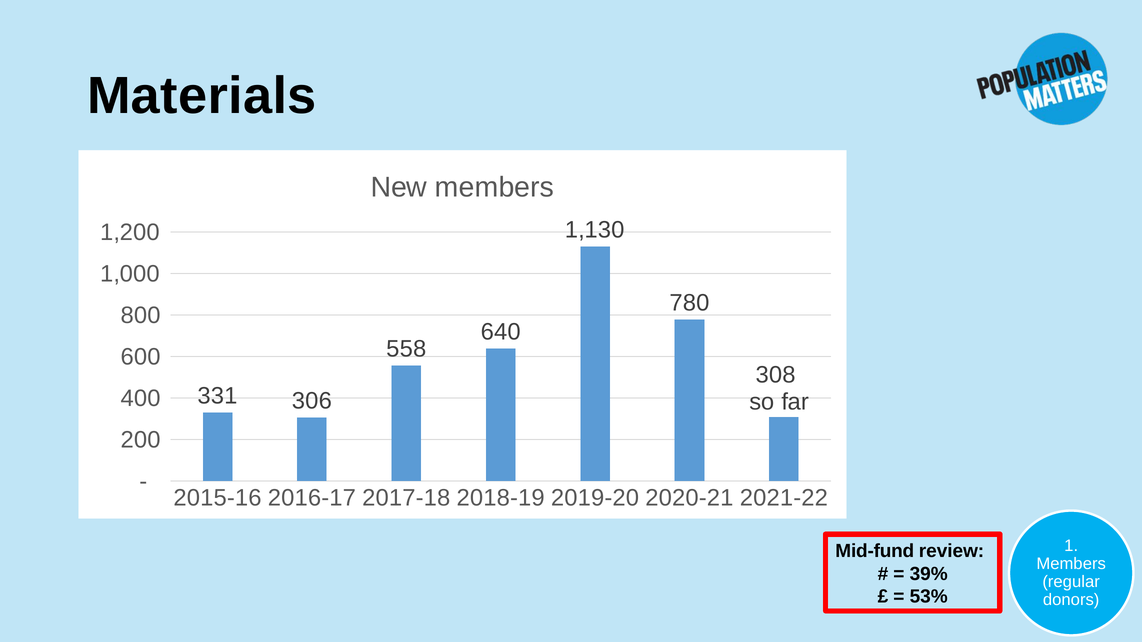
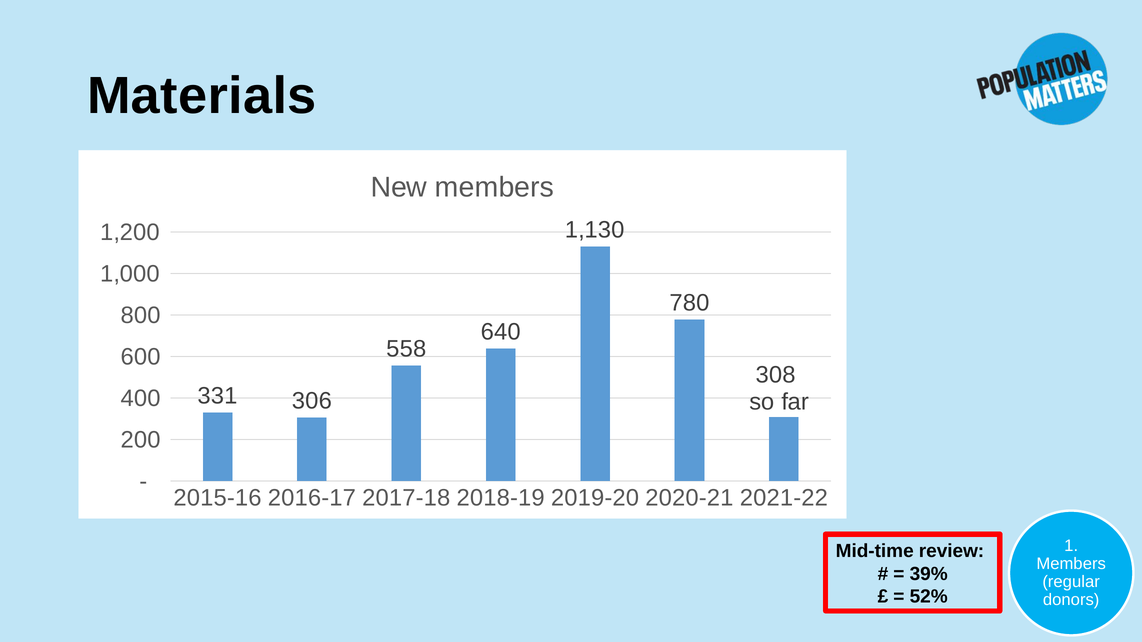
Mid-fund: Mid-fund -> Mid-time
53%: 53% -> 52%
